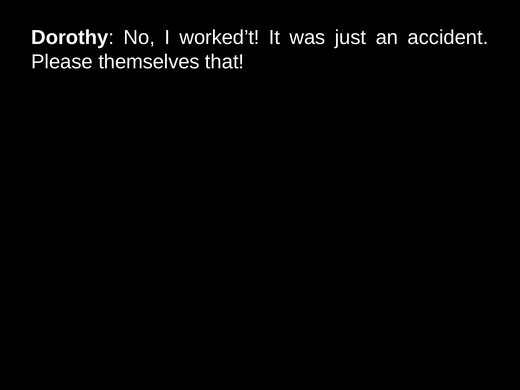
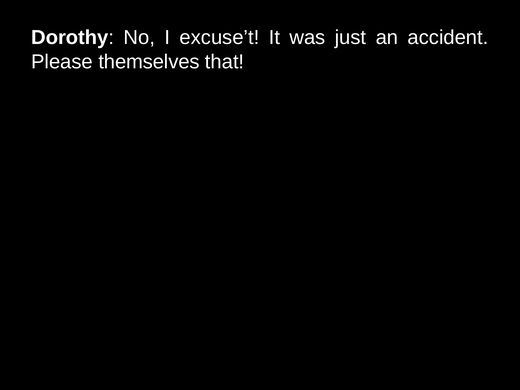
worked’t: worked’t -> excuse’t
